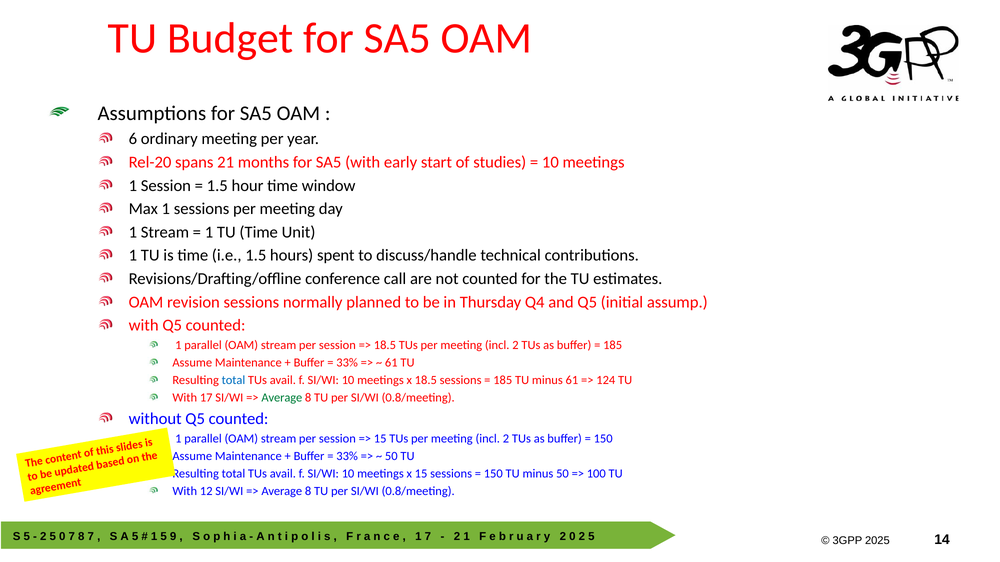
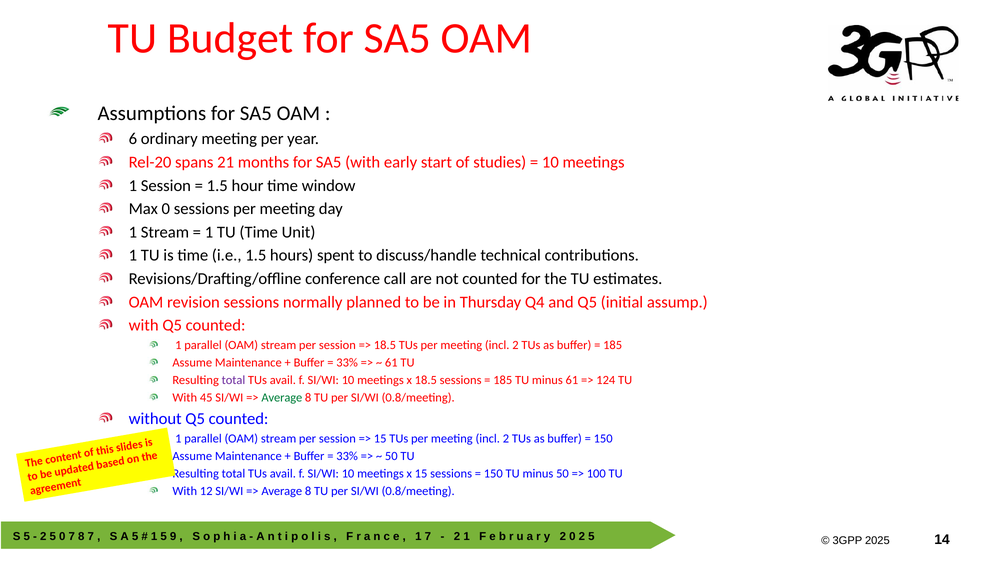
Max 1: 1 -> 0
total at (233, 380) colour: blue -> purple
17: 17 -> 45
